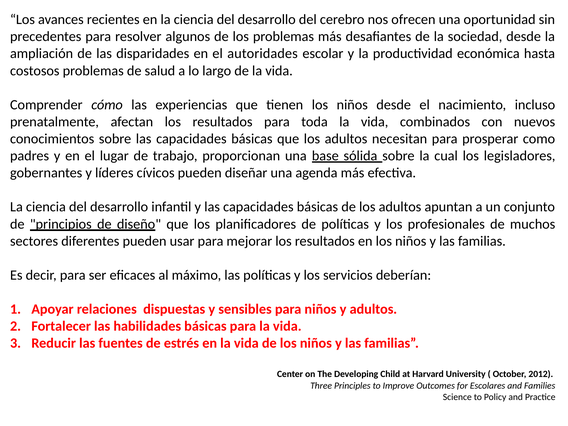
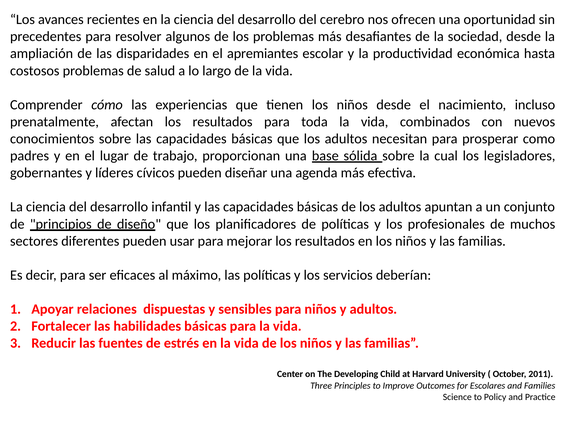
autoridades: autoridades -> apremiantes
2012: 2012 -> 2011
